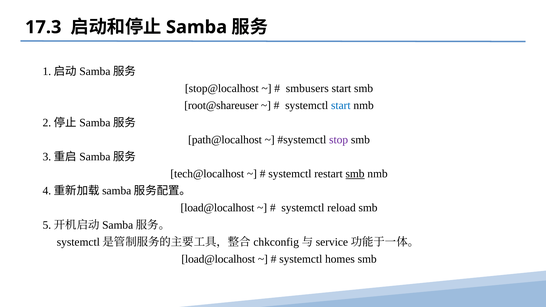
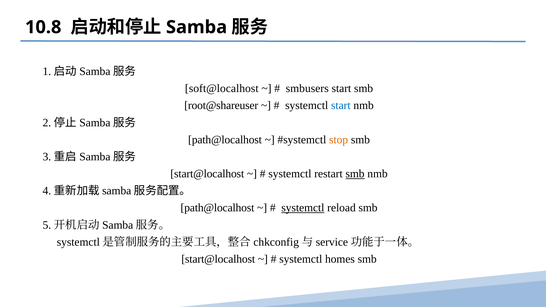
17.3: 17.3 -> 10.8
stop@localhost: stop@localhost -> soft@localhost
stop colour: purple -> orange
tech@localhost at (207, 174): tech@localhost -> start@localhost
load@localhost at (217, 208): load@localhost -> path@localhost
systemctl at (303, 208) underline: none -> present
load@localhost at (218, 259): load@localhost -> start@localhost
